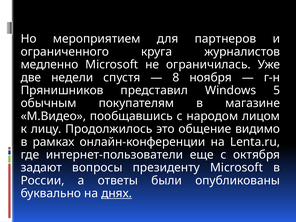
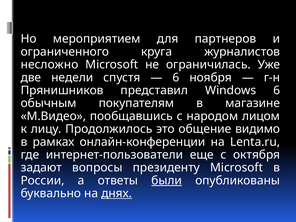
медленно: медленно -> несложно
8 at (176, 77): 8 -> 6
Windows 5: 5 -> 6
были underline: none -> present
